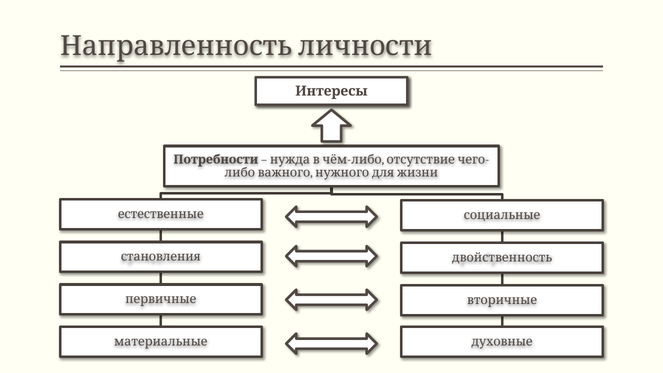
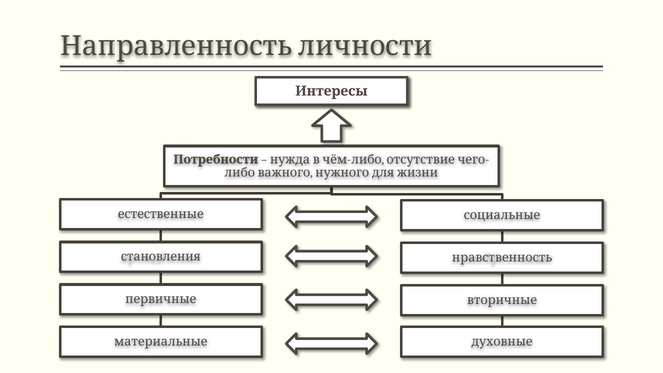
двойственность: двойственность -> нравственность
